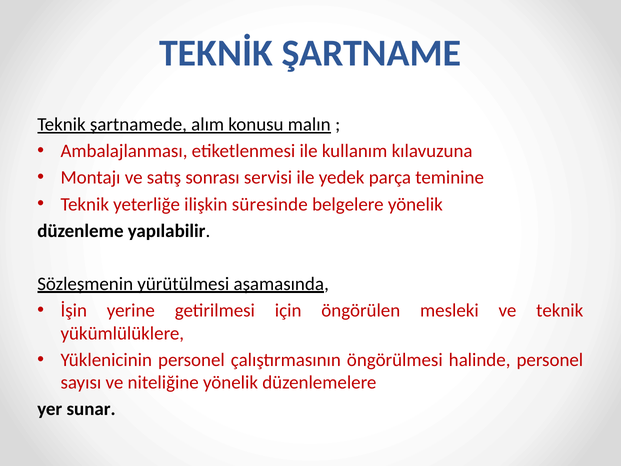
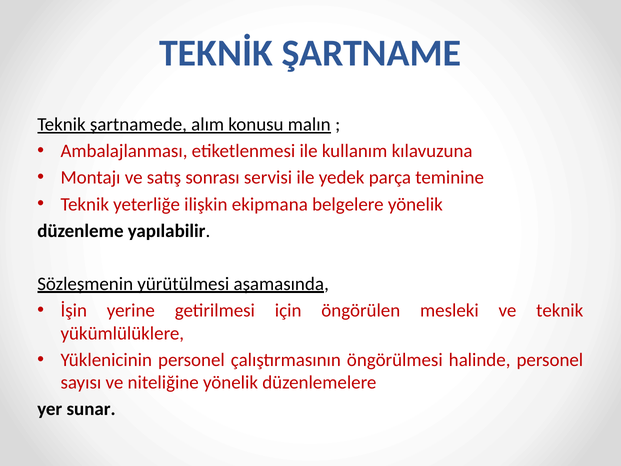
süresinde: süresinde -> ekipmana
